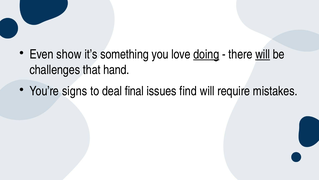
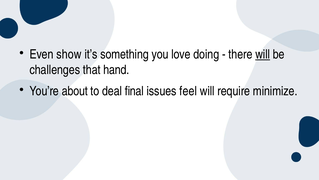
doing underline: present -> none
signs: signs -> about
find: find -> feel
mistakes: mistakes -> minimize
